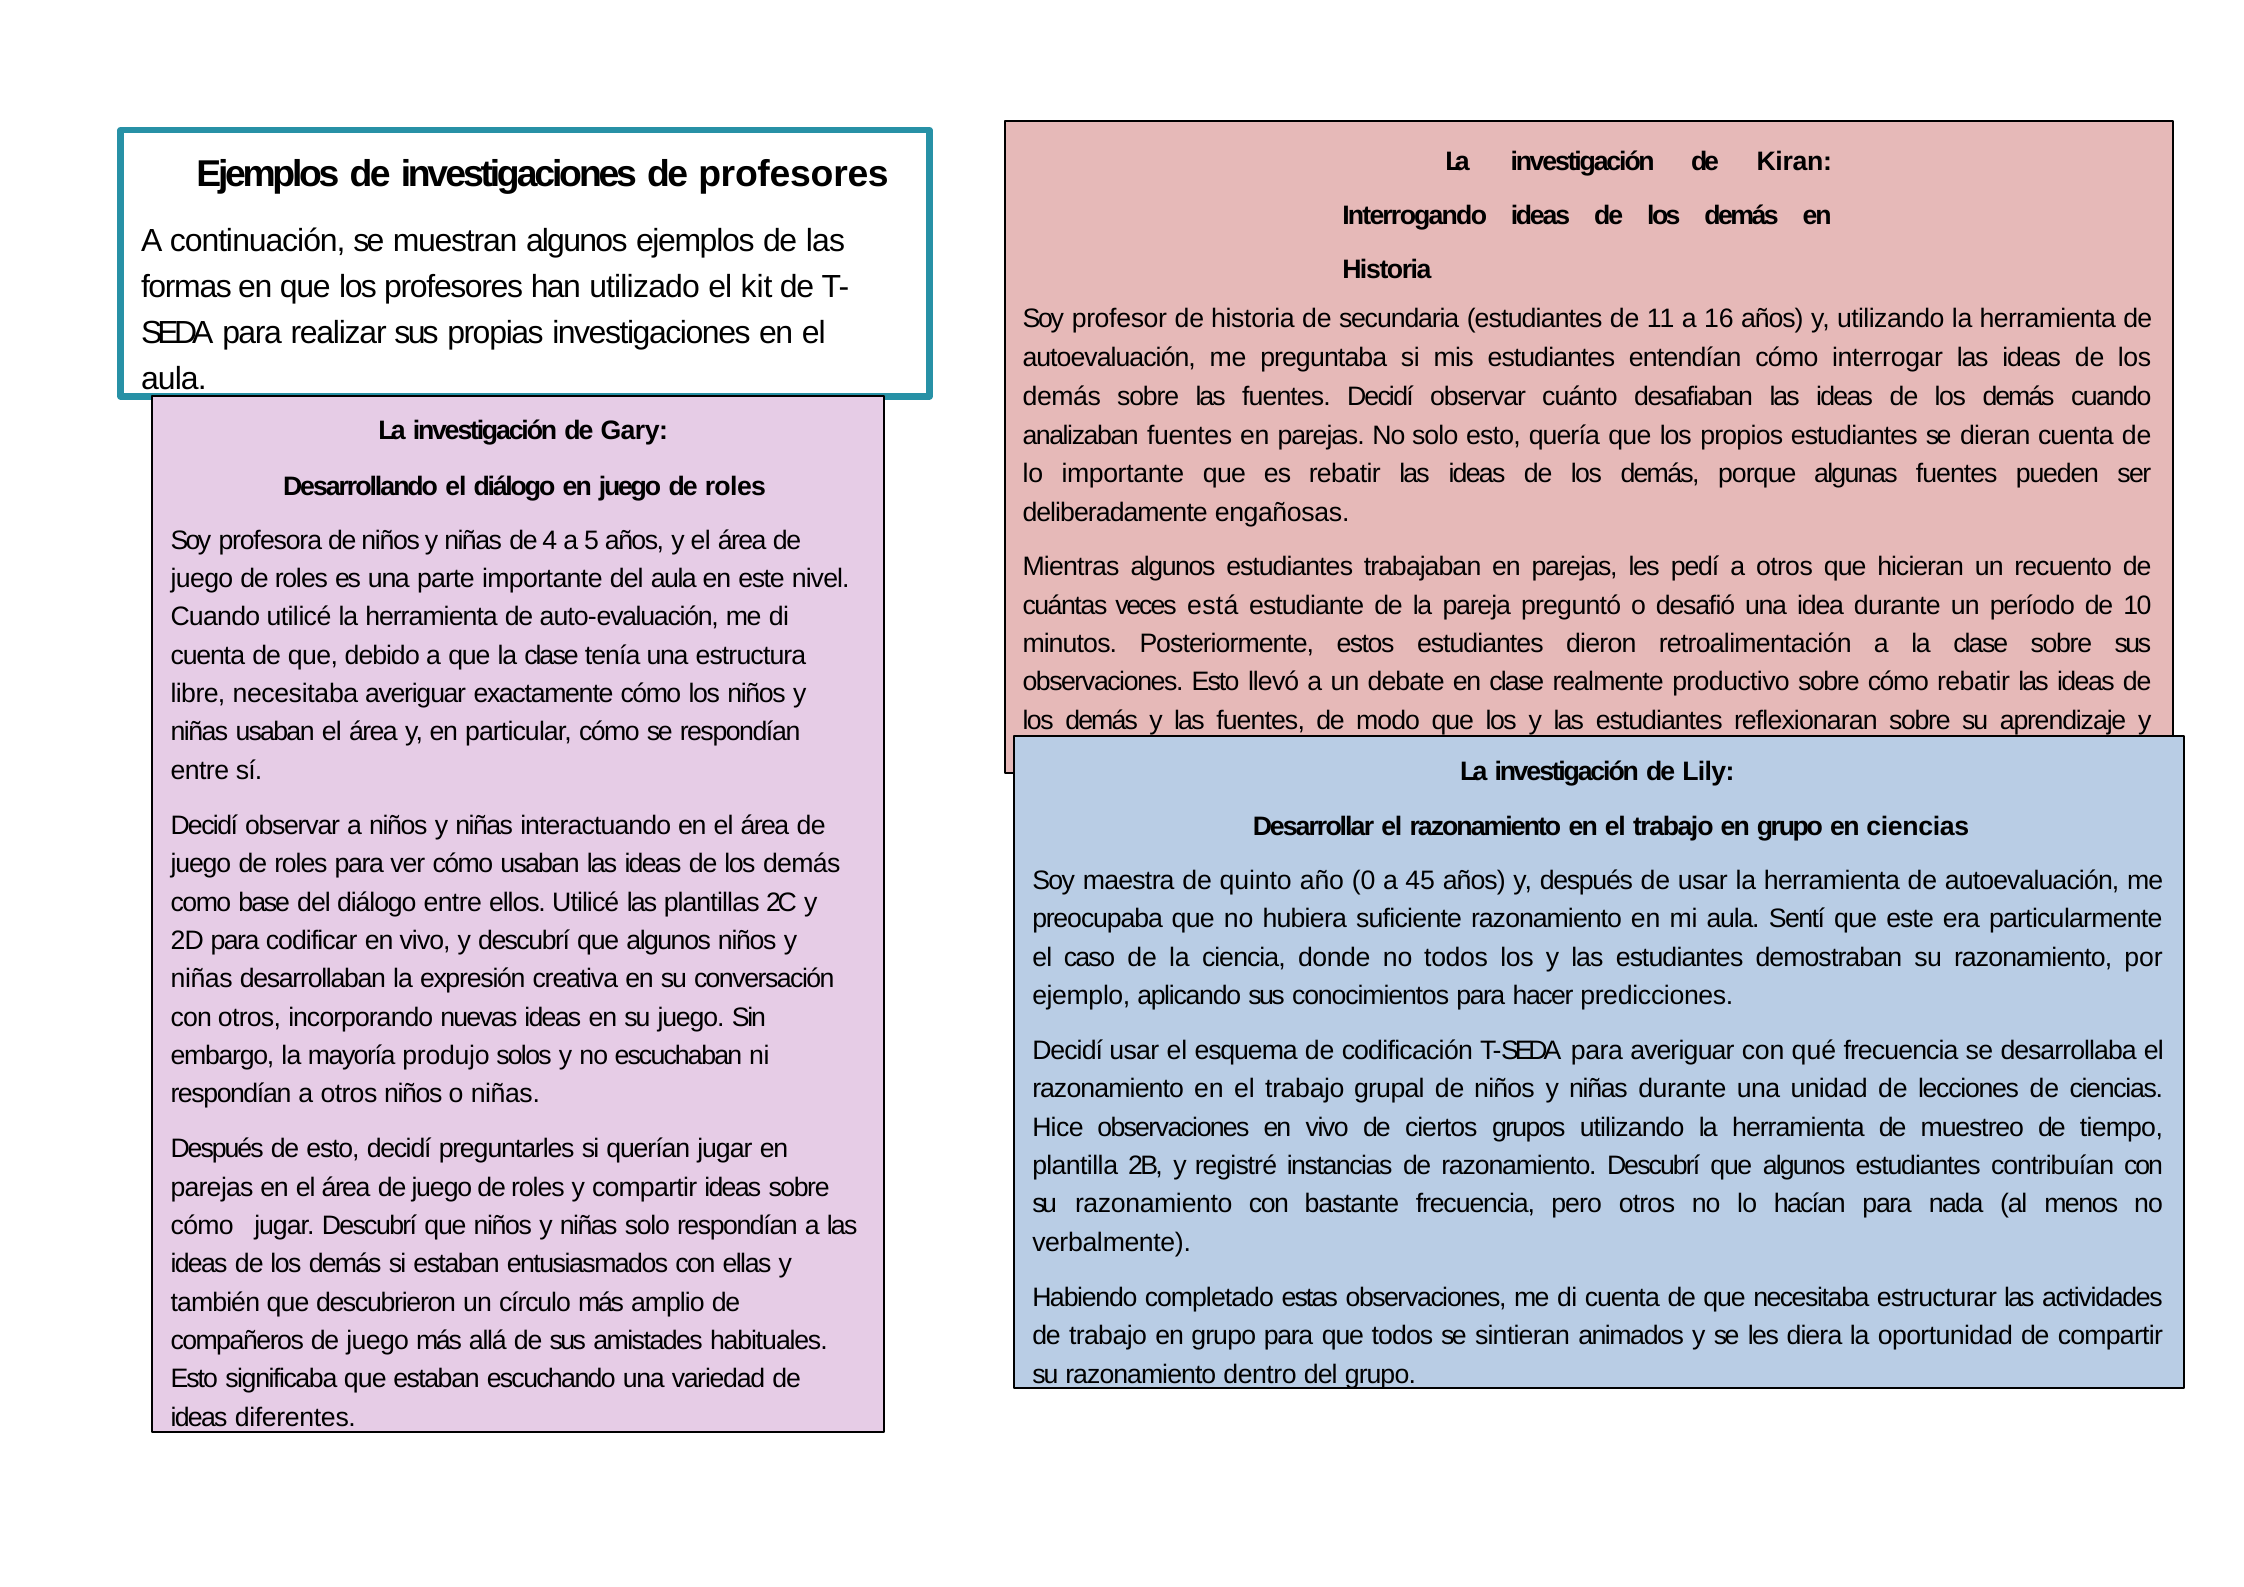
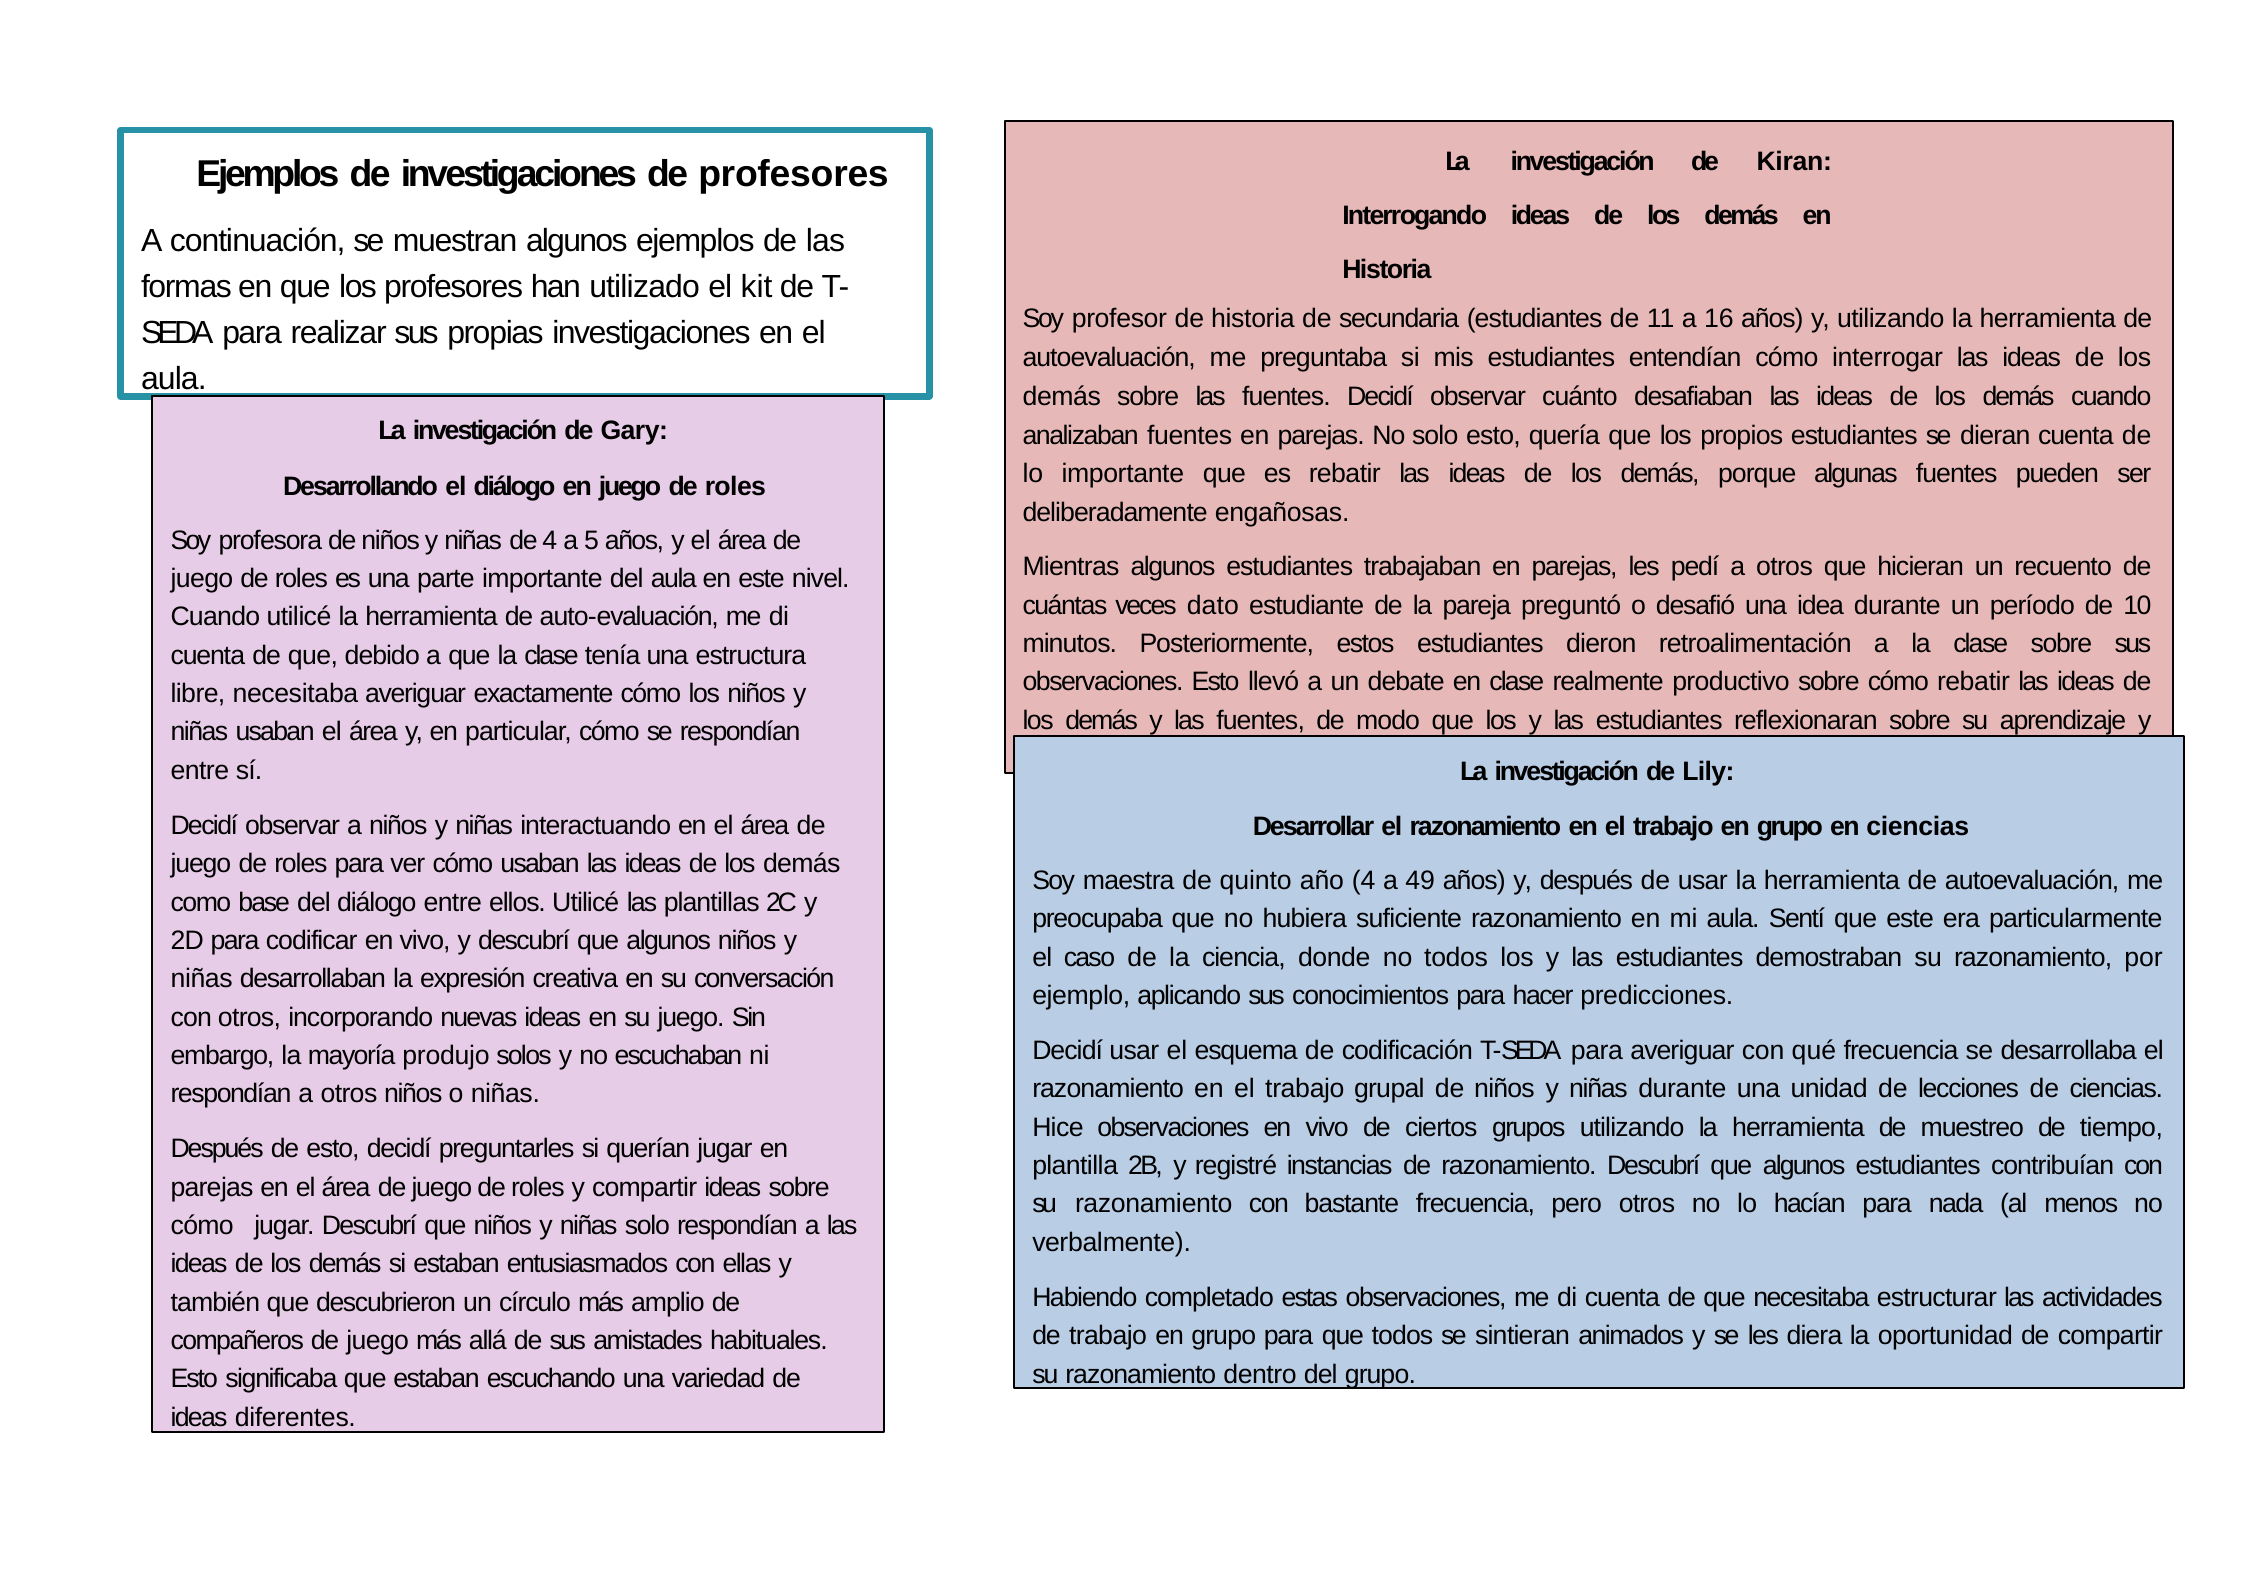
está: está -> dato
año 0: 0 -> 4
45: 45 -> 49
